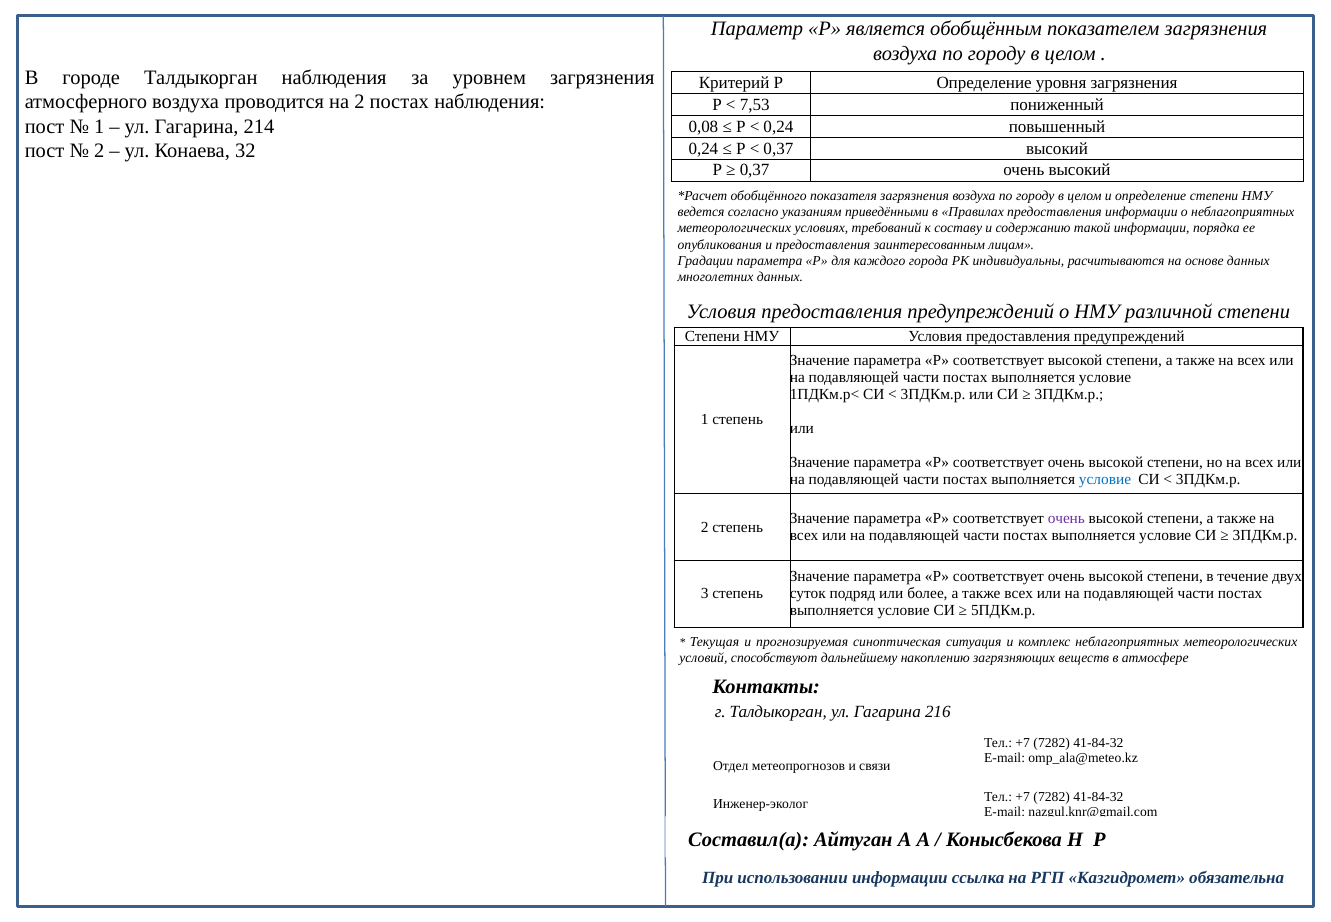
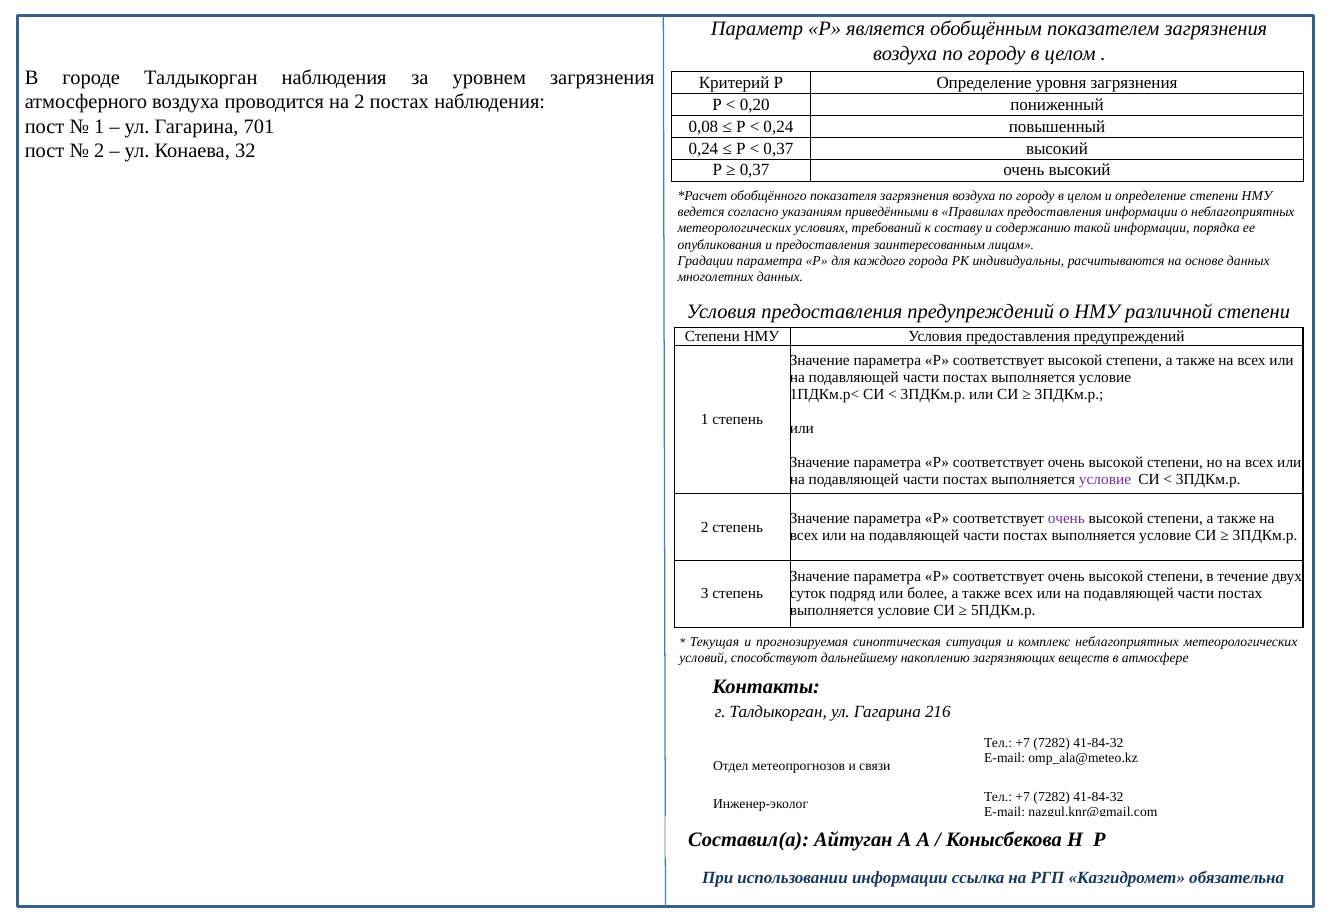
7,53: 7,53 -> 0,20
214: 214 -> 701
условие at (1105, 479) colour: blue -> purple
